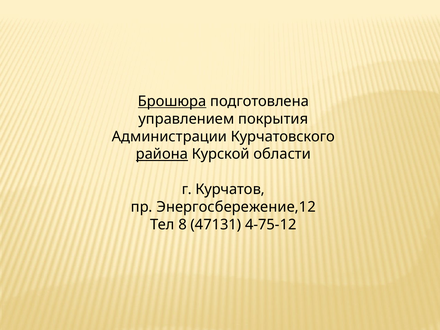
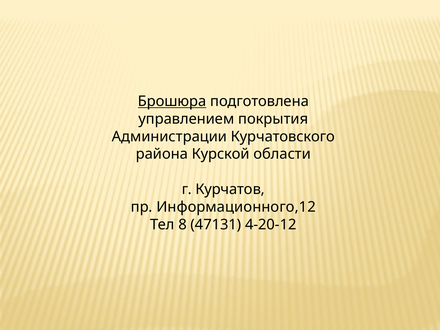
района underline: present -> none
Энергосбережение,12: Энергосбережение,12 -> Информационного,12
4-75-12: 4-75-12 -> 4-20-12
